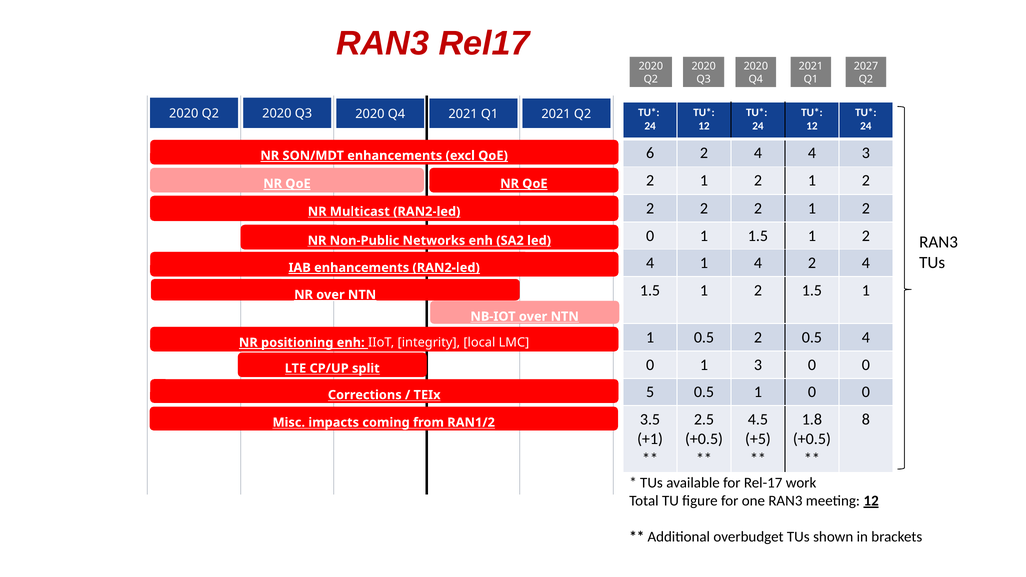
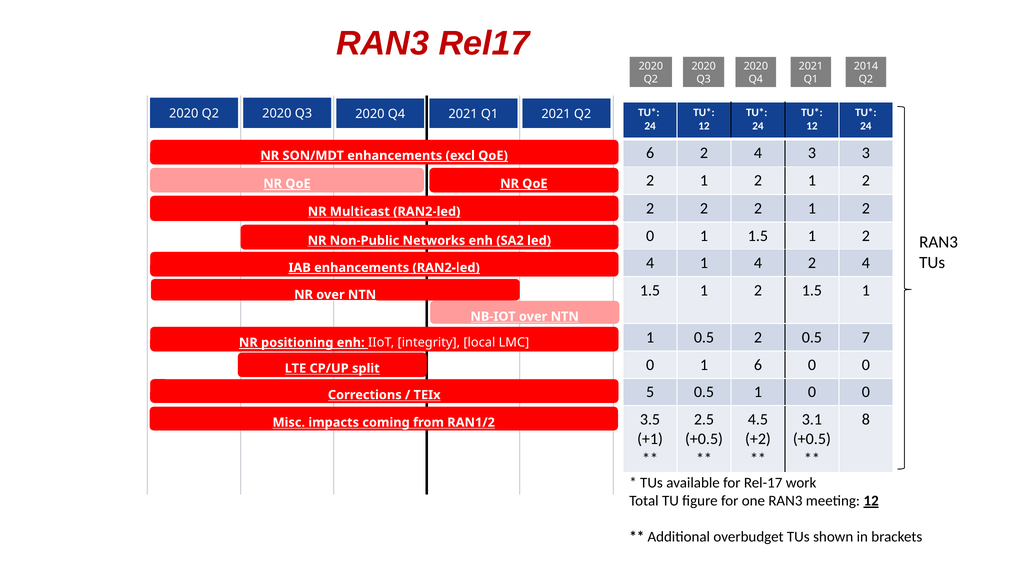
2027: 2027 -> 2014
4 4: 4 -> 3
0.5 4: 4 -> 7
1 3: 3 -> 6
1.8: 1.8 -> 3.1
+5: +5 -> +2
